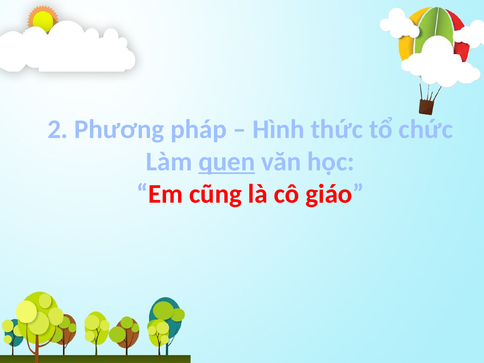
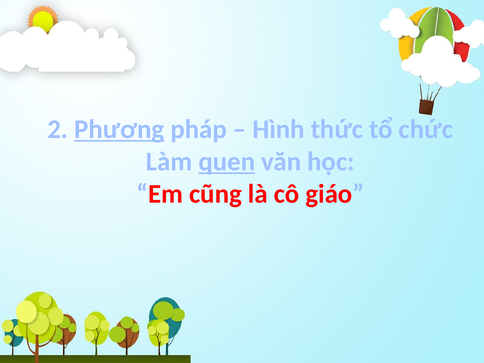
Phương underline: none -> present
